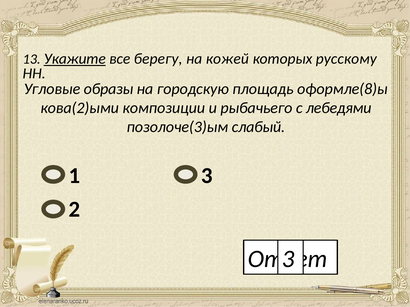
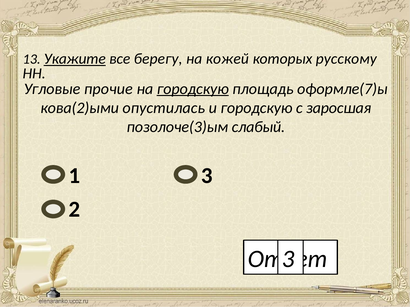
образы: образы -> прочие
городскую at (193, 89) underline: none -> present
оформле(8)ы: оформле(8)ы -> оформле(7)ы
композиции: композиции -> опустилась
и рыбачьего: рыбачьего -> городскую
лебедями: лебедями -> заросшая
